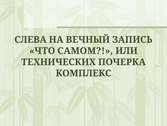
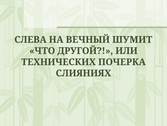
ЗАПИСЬ: ЗАПИСЬ -> ШУМИТ
САМОМ: САМОМ -> ДРУГОЙ
КОМПЛЕКС: КОМПЛЕКС -> СЛИЯНИЯХ
